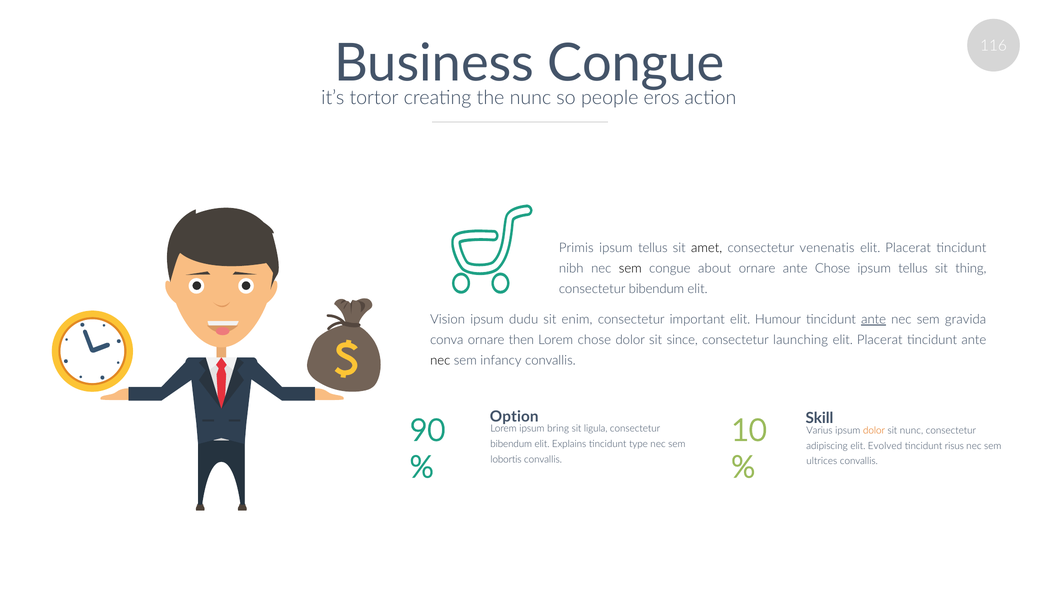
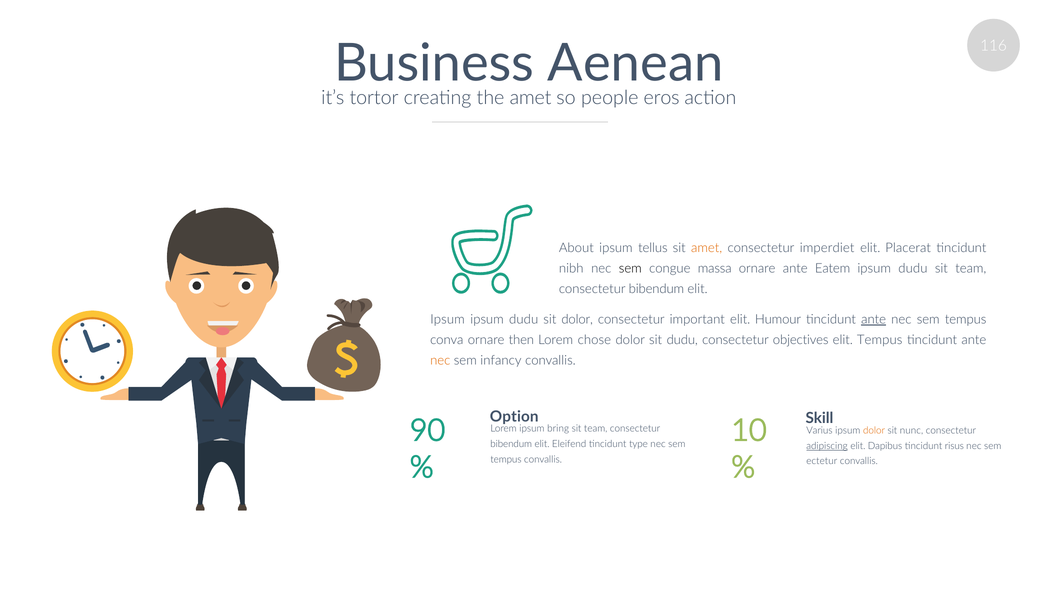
Business Congue: Congue -> Aenean
the nunc: nunc -> amet
Primis: Primis -> About
amet at (707, 248) colour: black -> orange
venenatis: venenatis -> imperdiet
about: about -> massa
ante Chose: Chose -> Eatem
tellus at (913, 269): tellus -> dudu
thing at (971, 269): thing -> team
Vision at (448, 319): Vision -> Ipsum
sit enim: enim -> dolor
gravida at (966, 319): gravida -> tempus
sit since: since -> dudu
launching: launching -> objectives
Placerat at (880, 340): Placerat -> Tempus
nec at (440, 360) colour: black -> orange
ligula at (596, 429): ligula -> team
Explains: Explains -> Eleifend
adipiscing underline: none -> present
Evolved: Evolved -> Dapibus
lobortis at (506, 460): lobortis -> tempus
ultrices: ultrices -> ectetur
